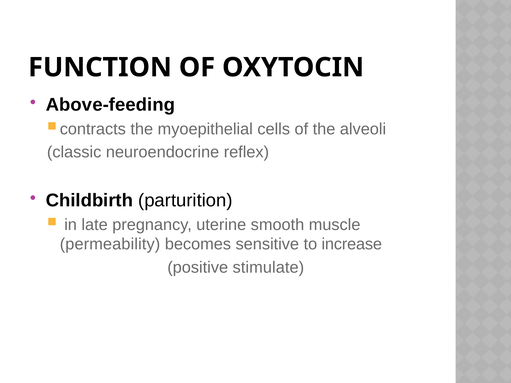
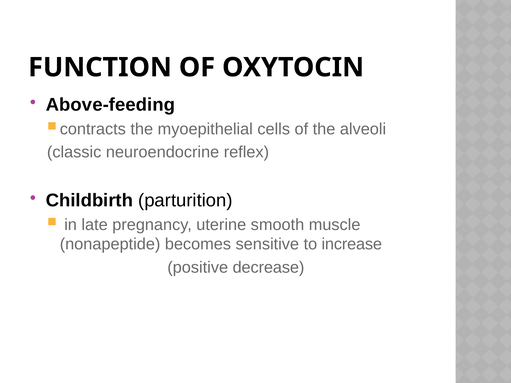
permeability: permeability -> nonapeptide
stimulate: stimulate -> decrease
